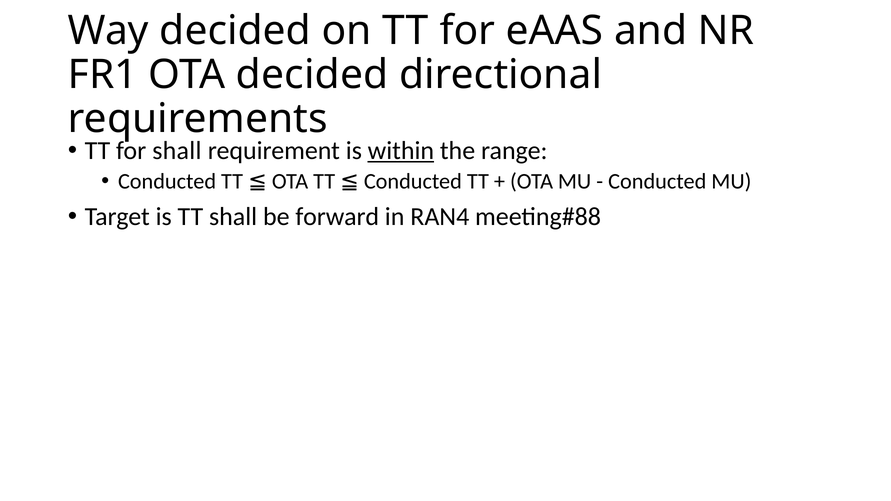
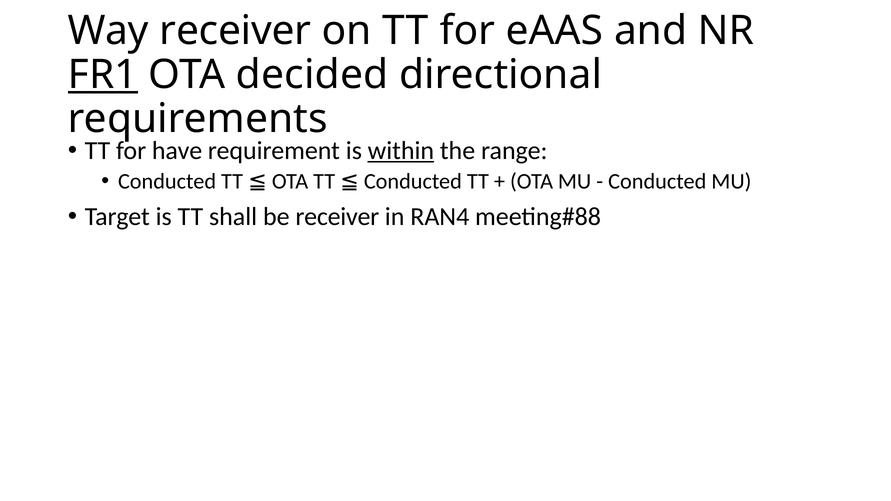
Way decided: decided -> receiver
FR1 underline: none -> present
for shall: shall -> have
be forward: forward -> receiver
